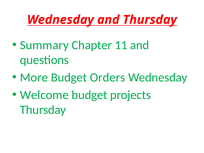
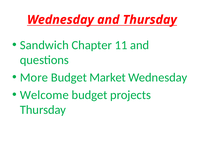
Summary: Summary -> Sandwich
Orders: Orders -> Market
